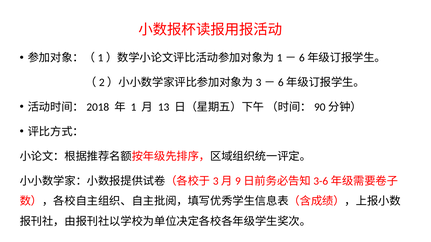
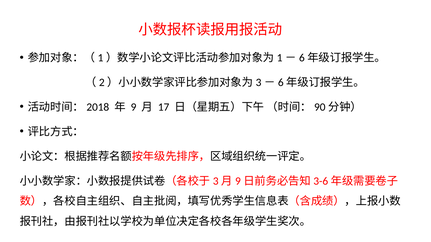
1: 1 -> 9
13: 13 -> 17
